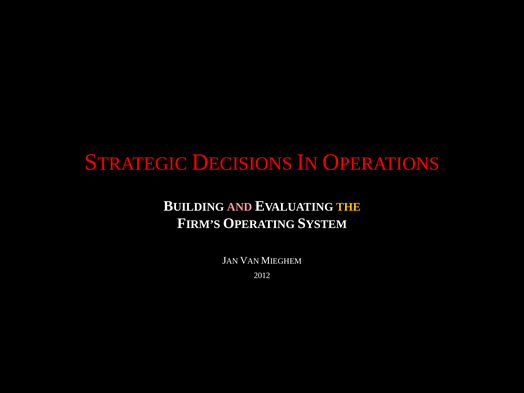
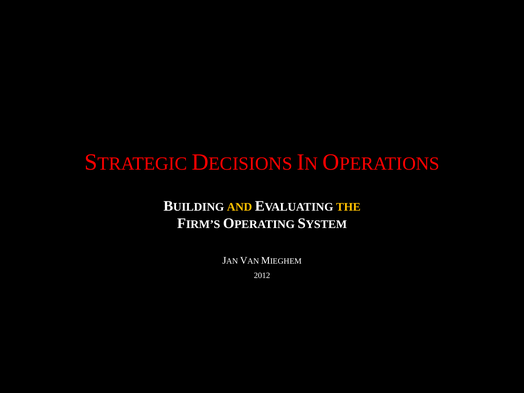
AND colour: pink -> yellow
